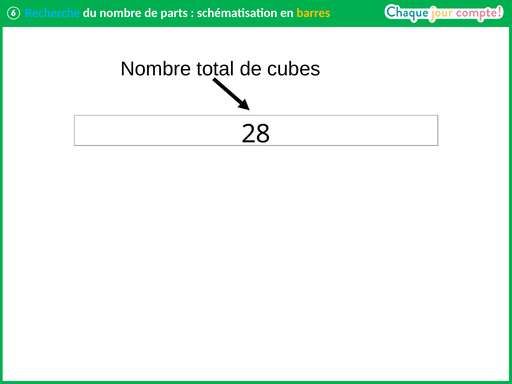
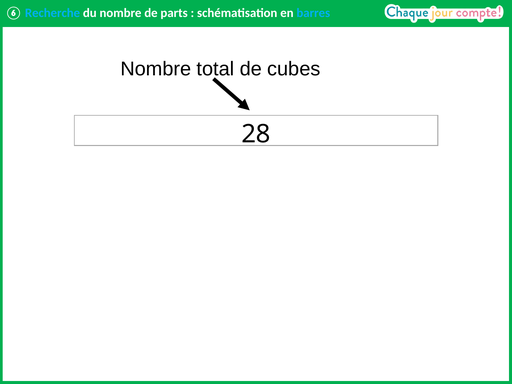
barres colour: yellow -> light blue
